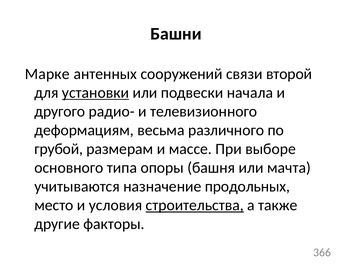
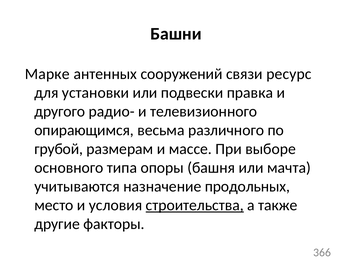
второй: второй -> ресурс
установки underline: present -> none
начала: начала -> правка
деформациям: деформациям -> опирающимся
